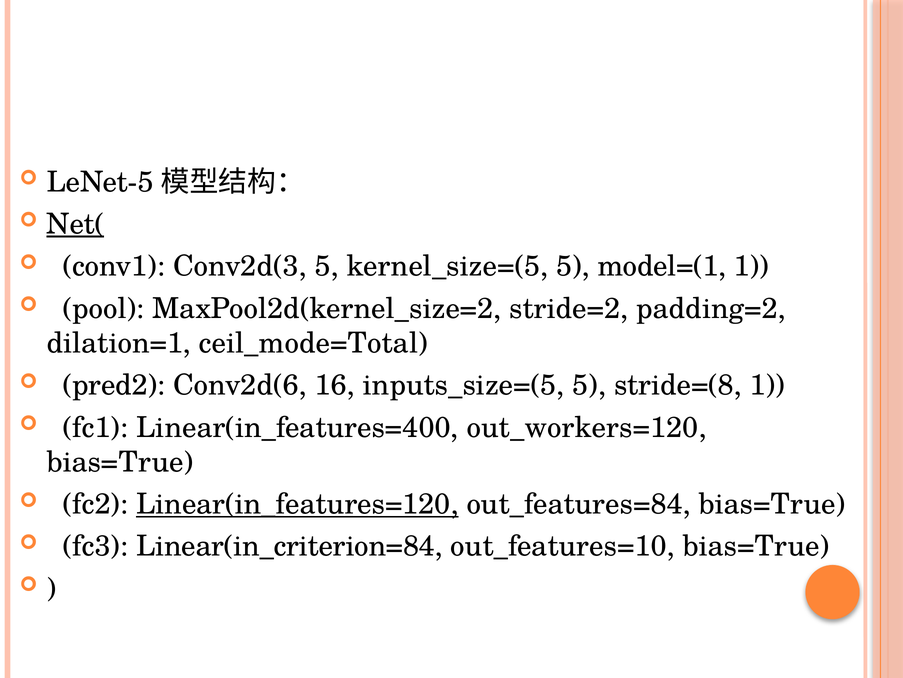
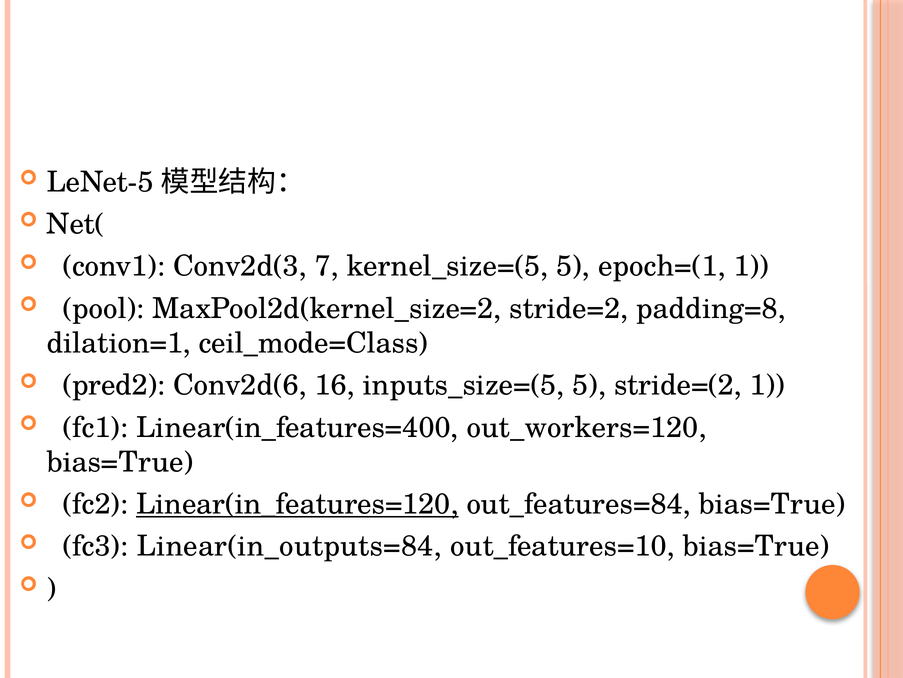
Net( underline: present -> none
Conv2d(3 5: 5 -> 7
model=(1: model=(1 -> epoch=(1
padding=2: padding=2 -> padding=8
ceil_mode=Total: ceil_mode=Total -> ceil_mode=Class
stride=(8: stride=(8 -> stride=(2
Linear(in_criterion=84: Linear(in_criterion=84 -> Linear(in_outputs=84
